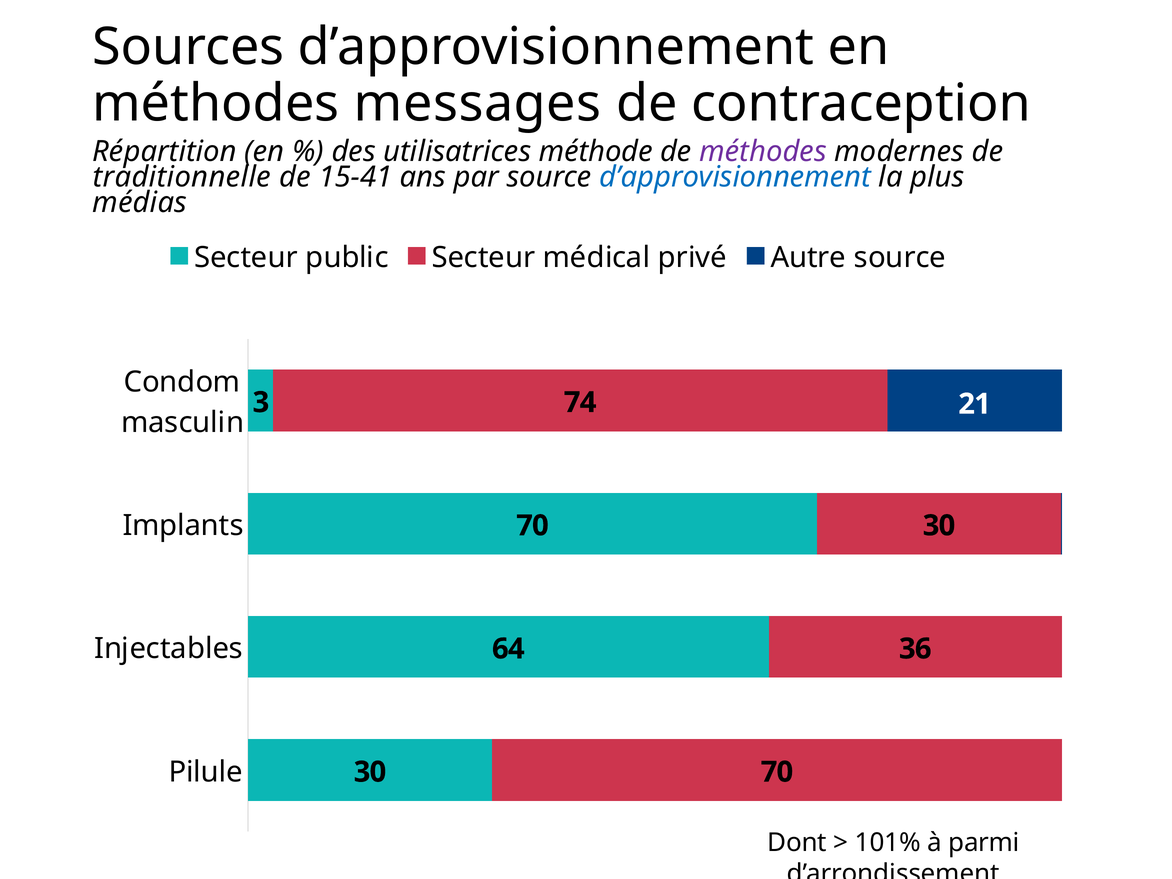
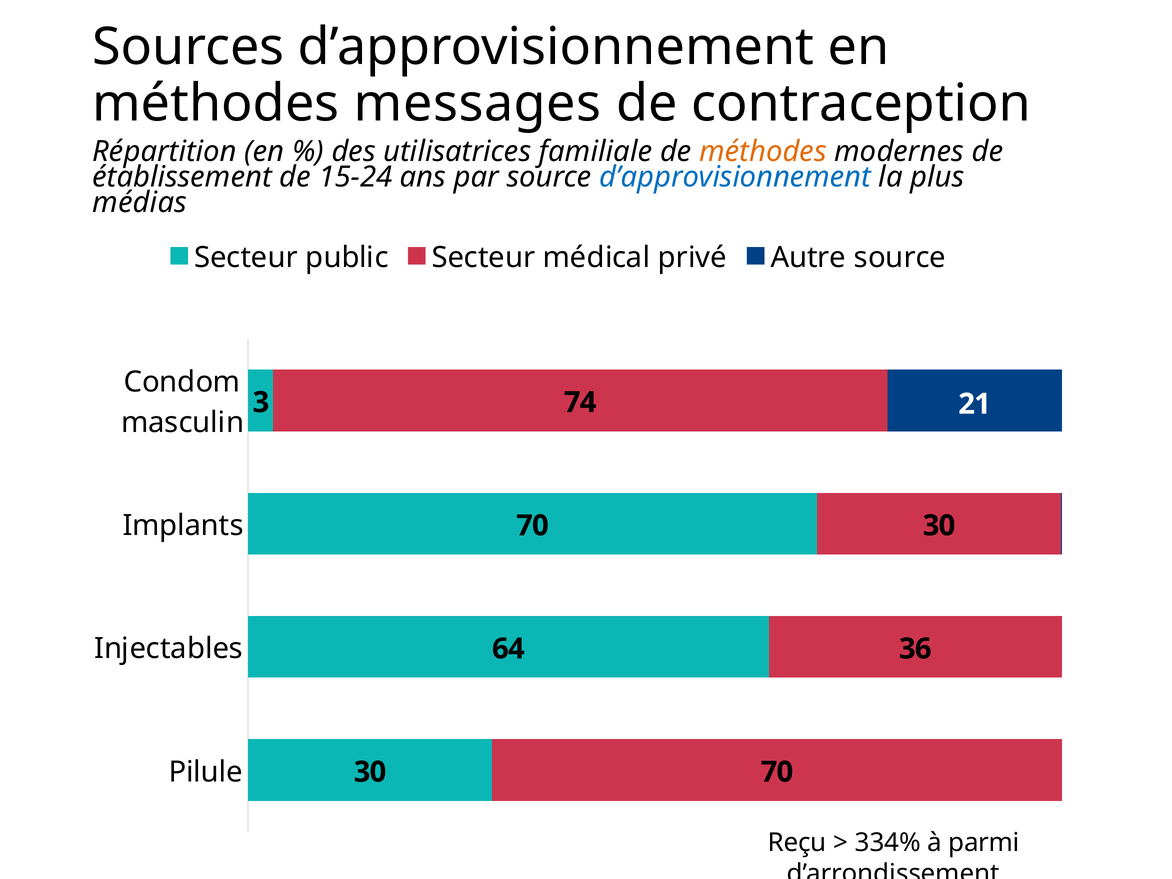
méthode: méthode -> familiale
méthodes at (763, 152) colour: purple -> orange
traditionnelle: traditionnelle -> établissement
15-41: 15-41 -> 15-24
Dont: Dont -> Reçu
101%: 101% -> 334%
